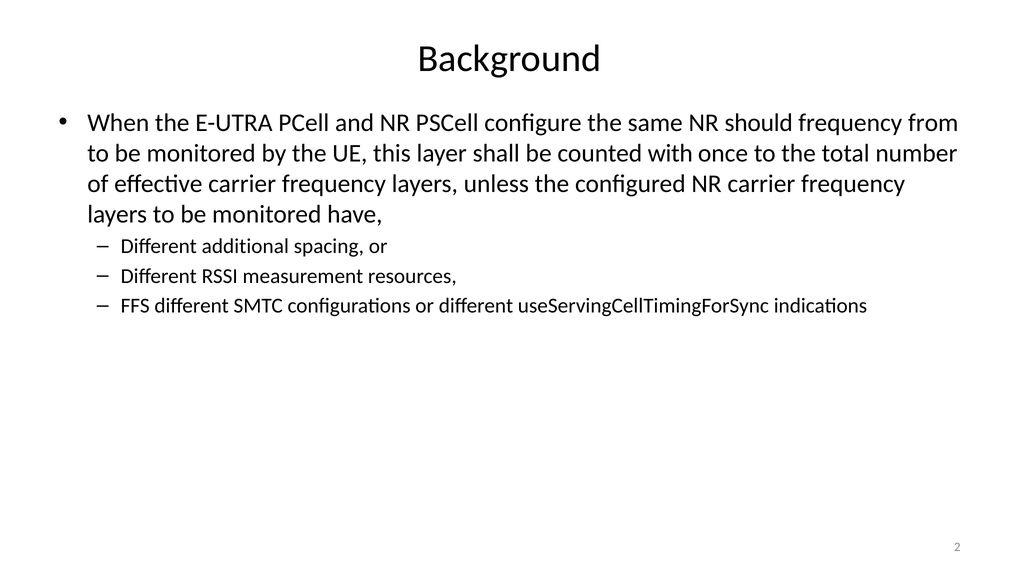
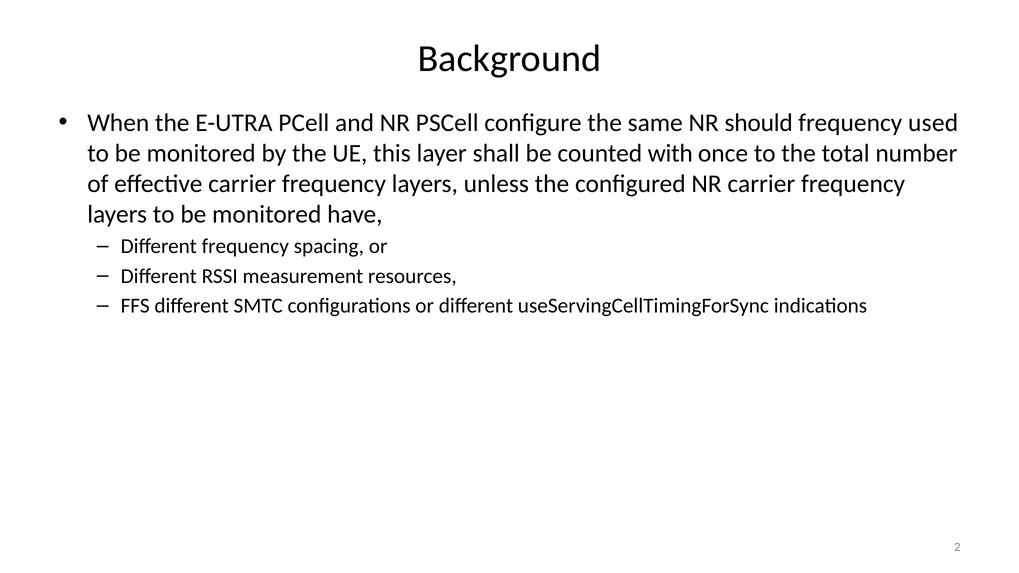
from: from -> used
Different additional: additional -> frequency
